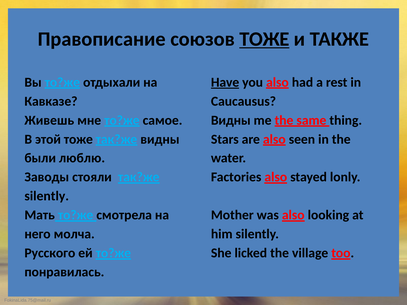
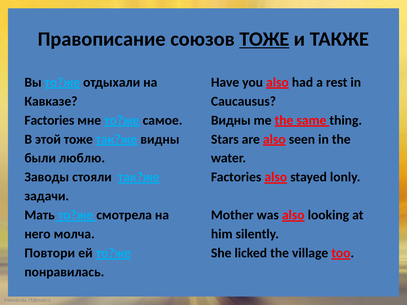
Have underline: present -> none
Живешь at (49, 120): Живешь -> Factories
silently at (47, 196): silently -> задачи
Русского: Русского -> Повтори
